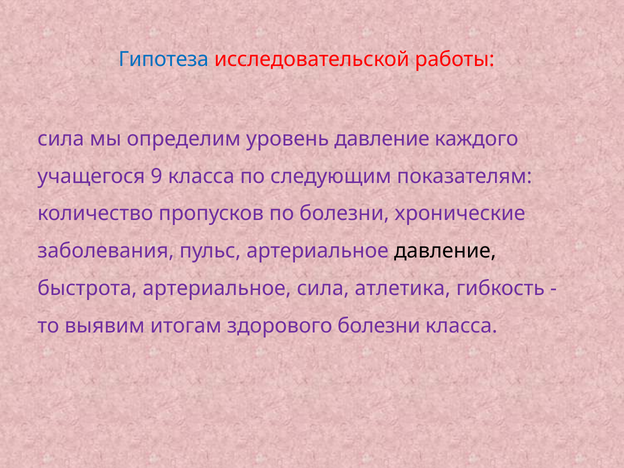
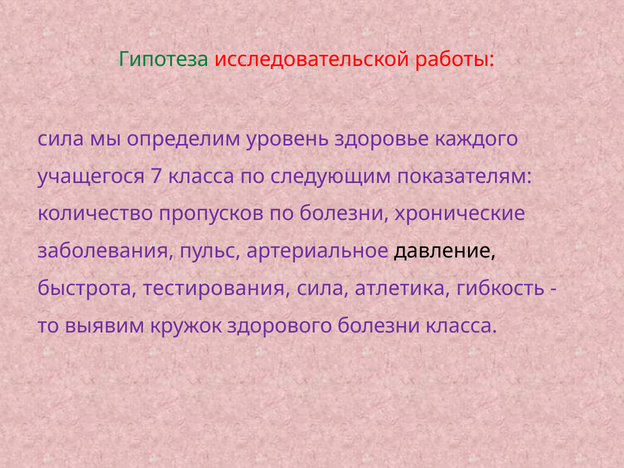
Гипотеза colour: blue -> green
уровень давление: давление -> здоровье
9: 9 -> 7
быстрота артериальное: артериальное -> тестирования
итогам: итогам -> кружок
